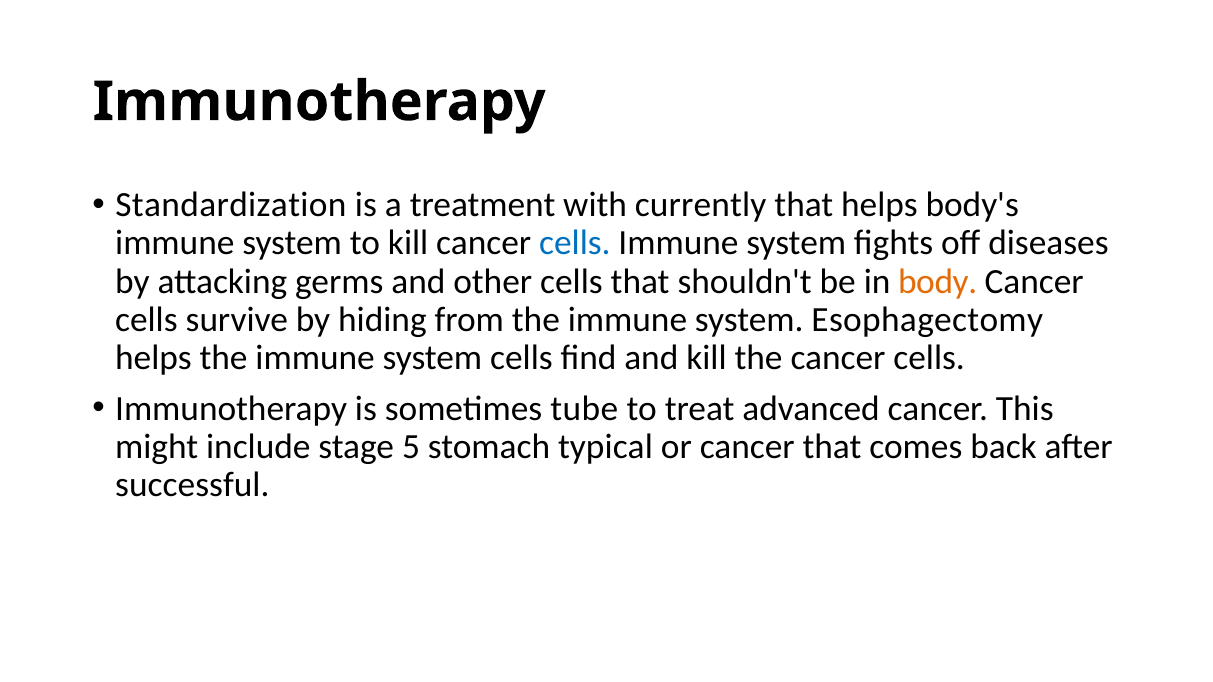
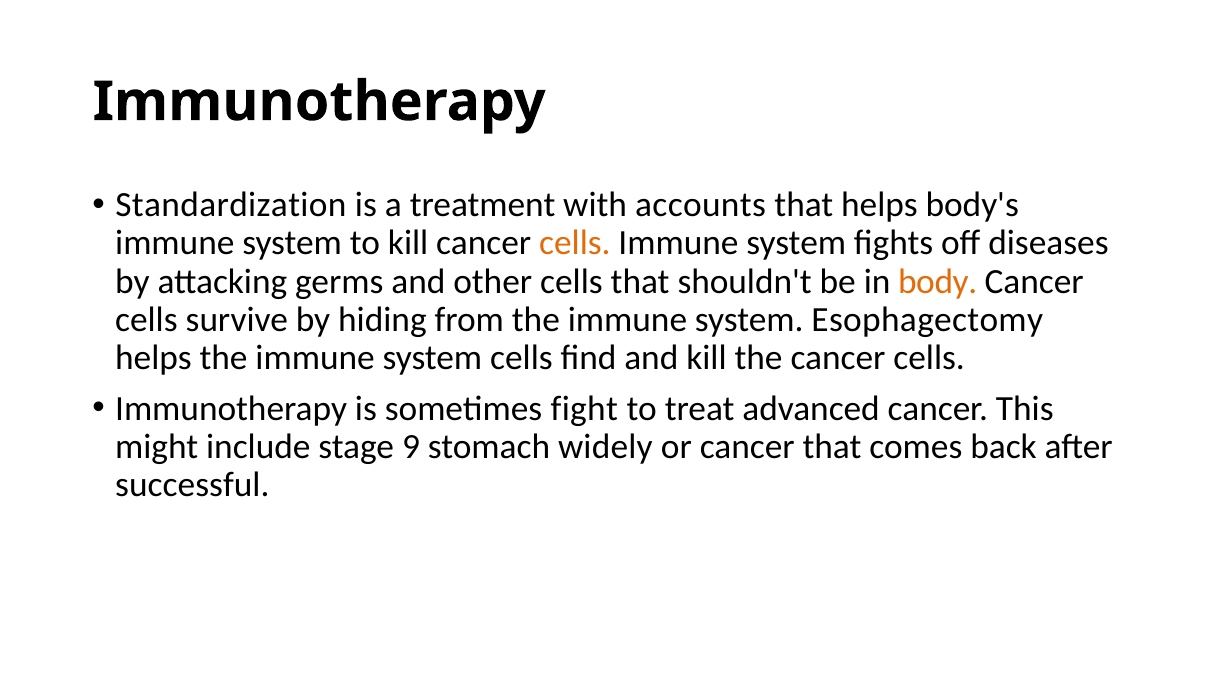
currently: currently -> accounts
cells at (575, 243) colour: blue -> orange
tube: tube -> fight
5: 5 -> 9
typical: typical -> widely
